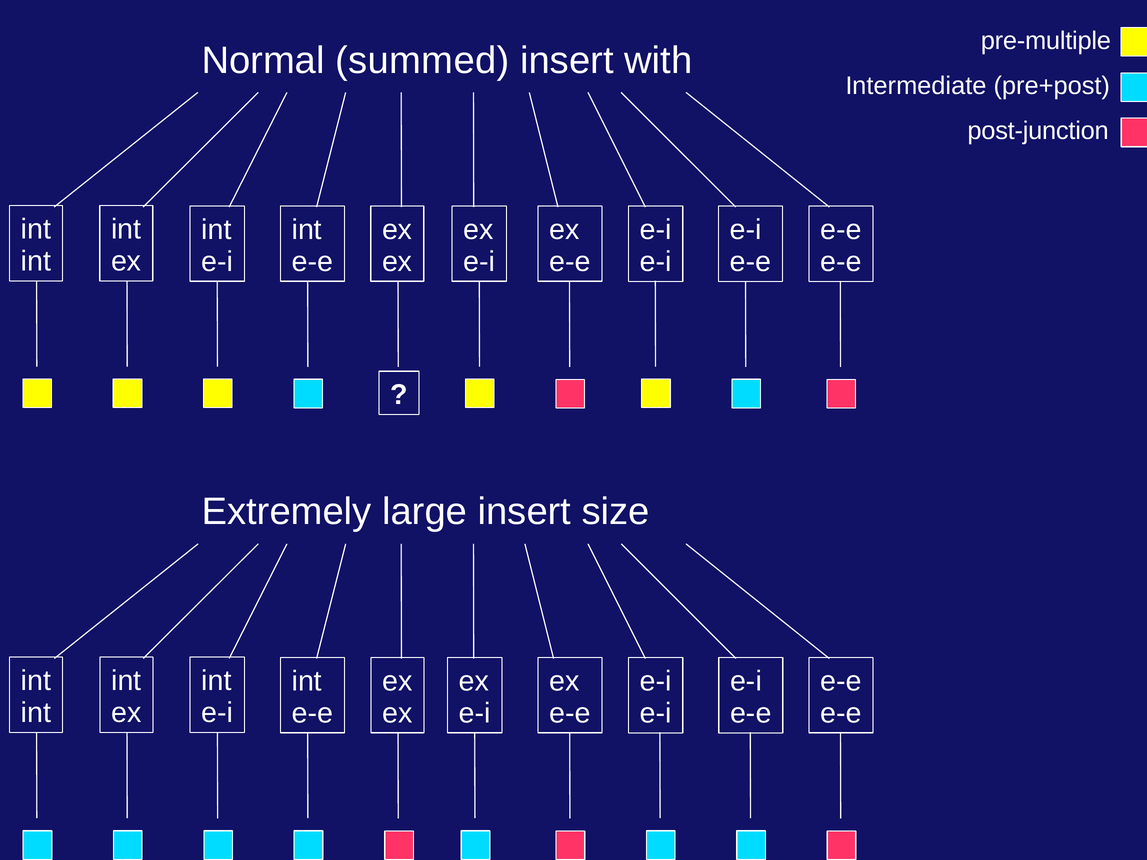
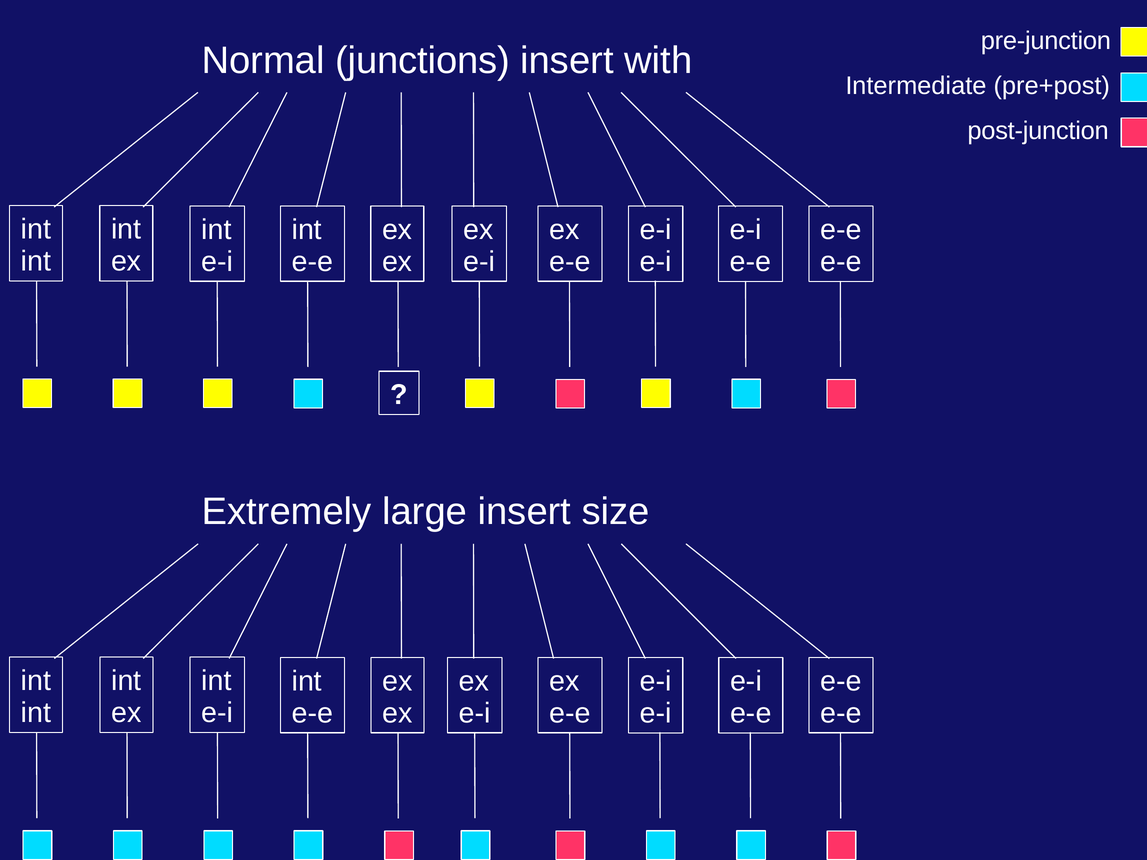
pre-multiple: pre-multiple -> pre-junction
summed: summed -> junctions
